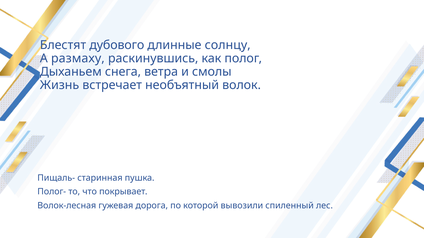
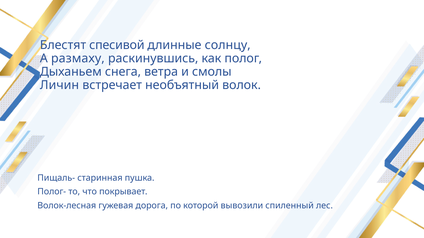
дубового: дубового -> спесивой
Жизнь: Жизнь -> Личин
